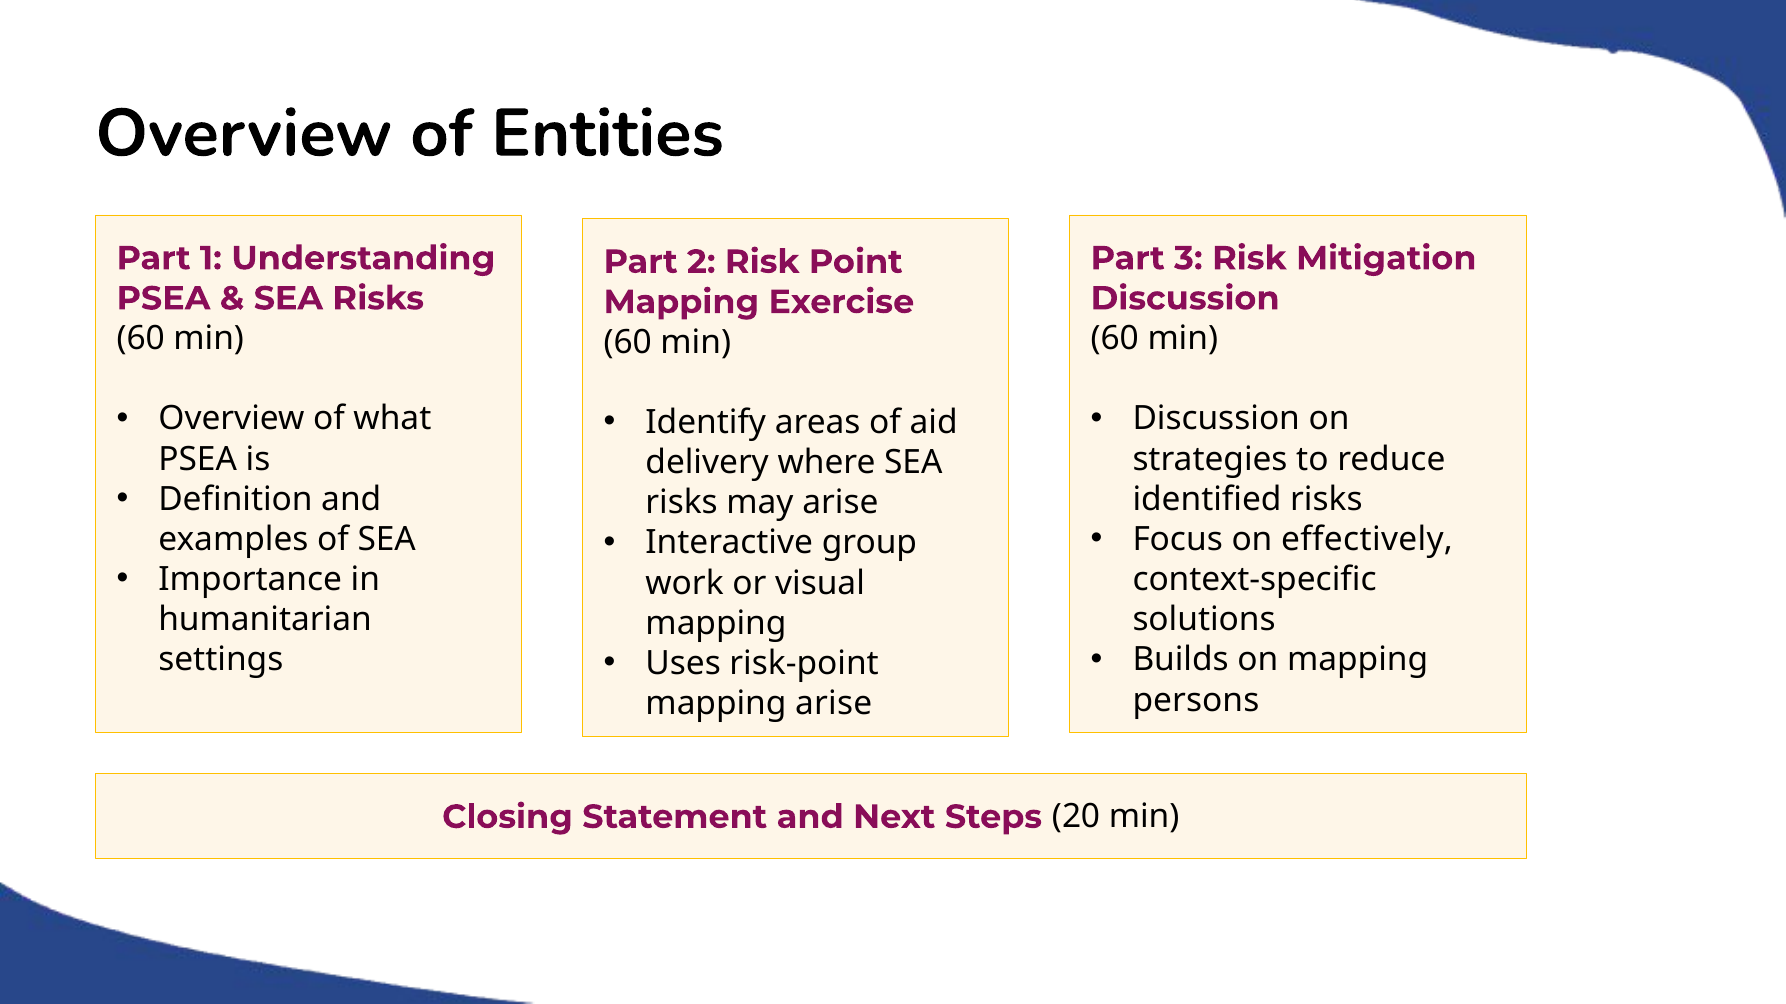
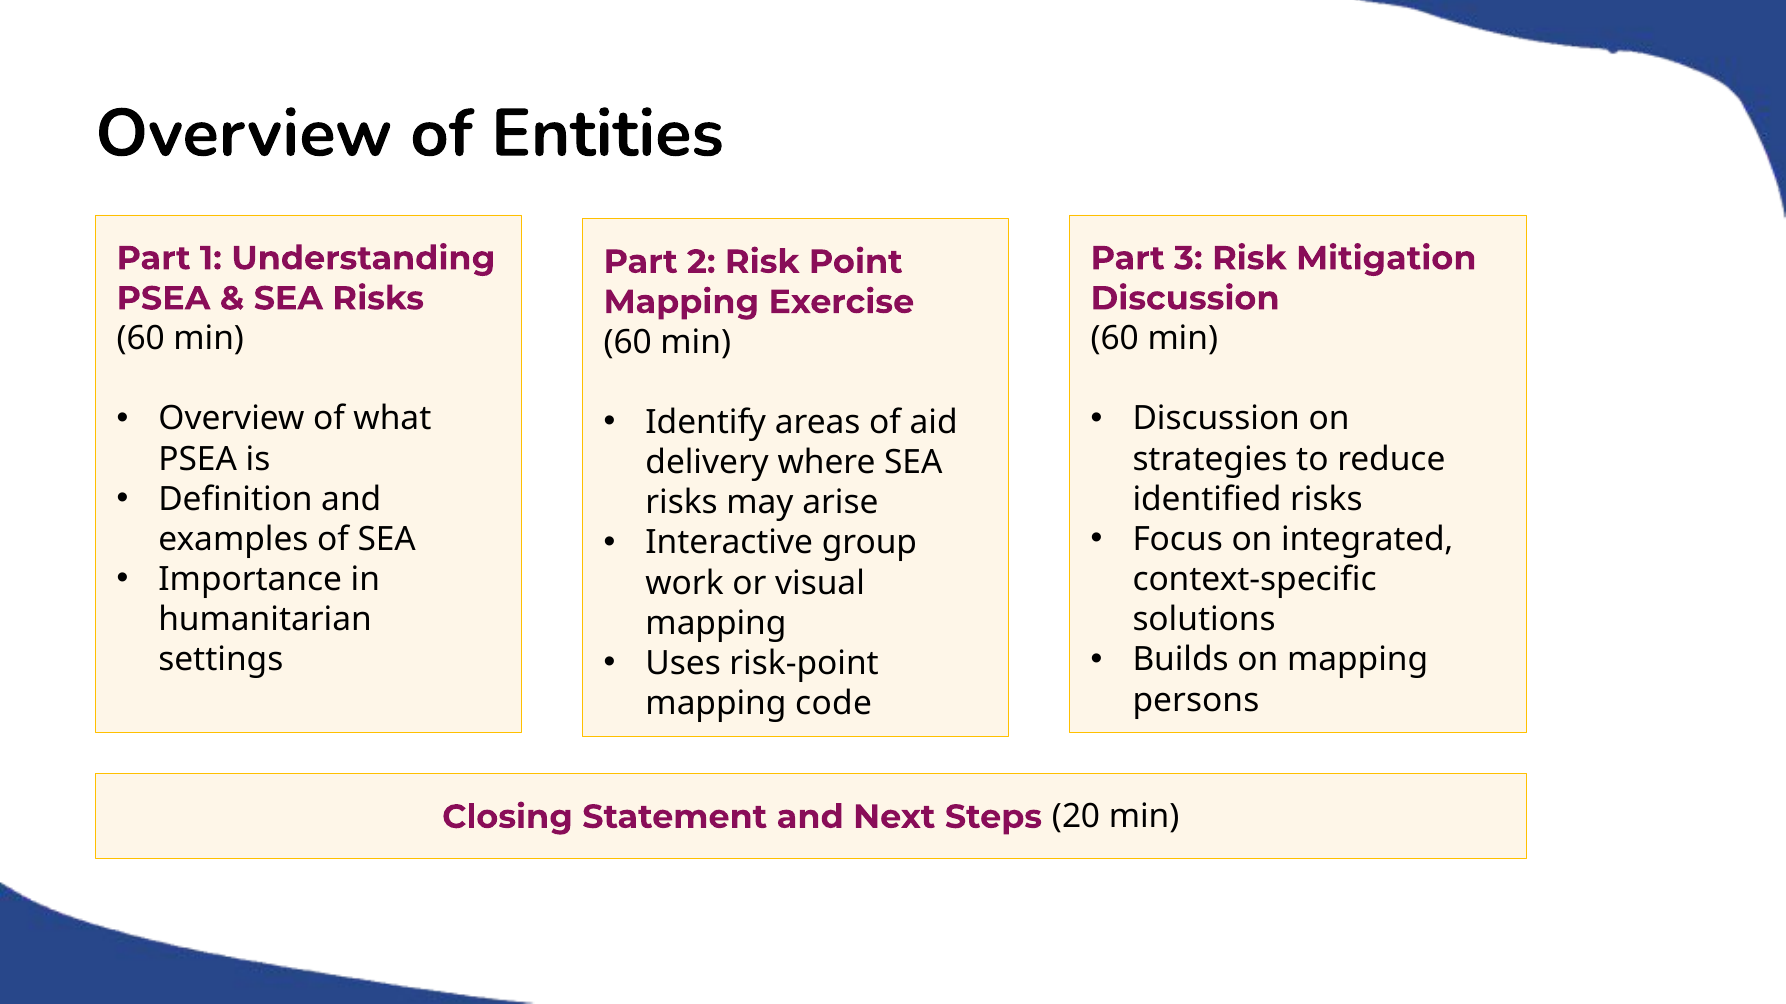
effectively: effectively -> integrated
mapping arise: arise -> code
